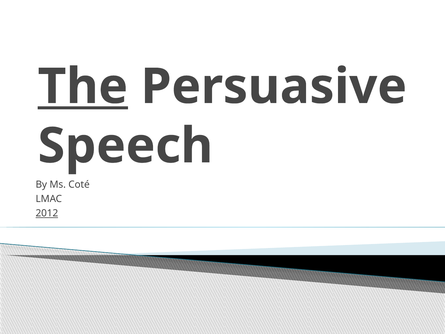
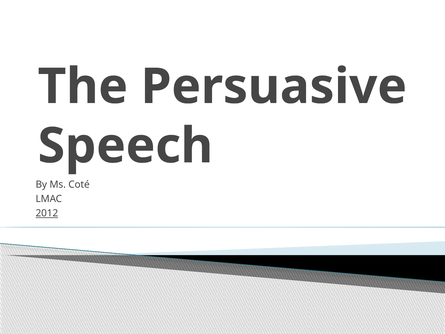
The underline: present -> none
